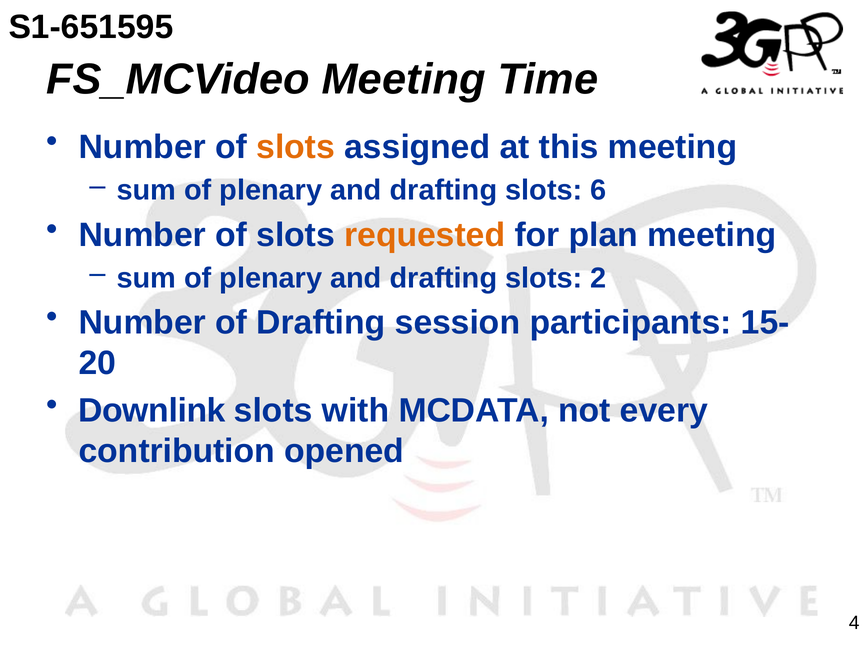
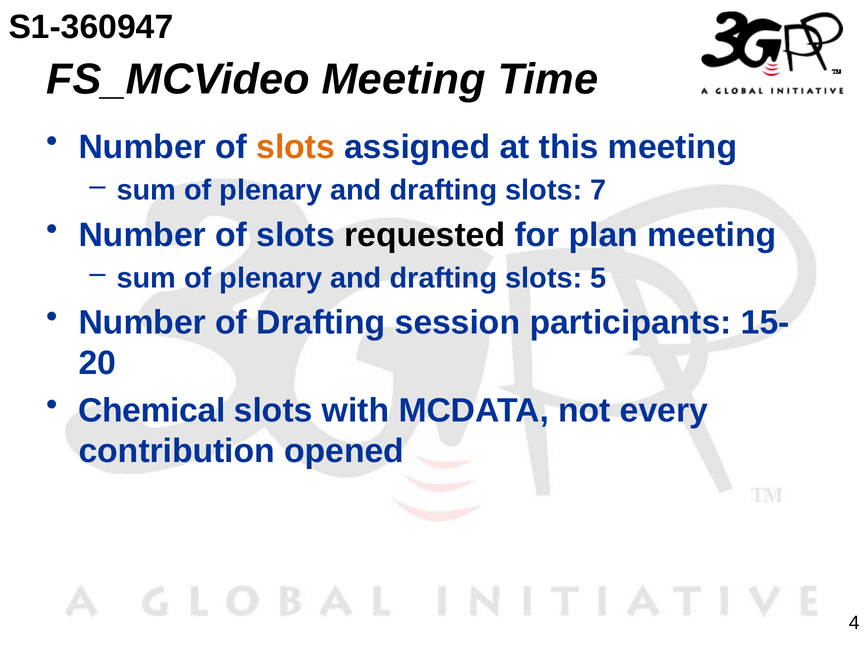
S1-651595: S1-651595 -> S1-360947
6: 6 -> 7
requested colour: orange -> black
2: 2 -> 5
Downlink: Downlink -> Chemical
